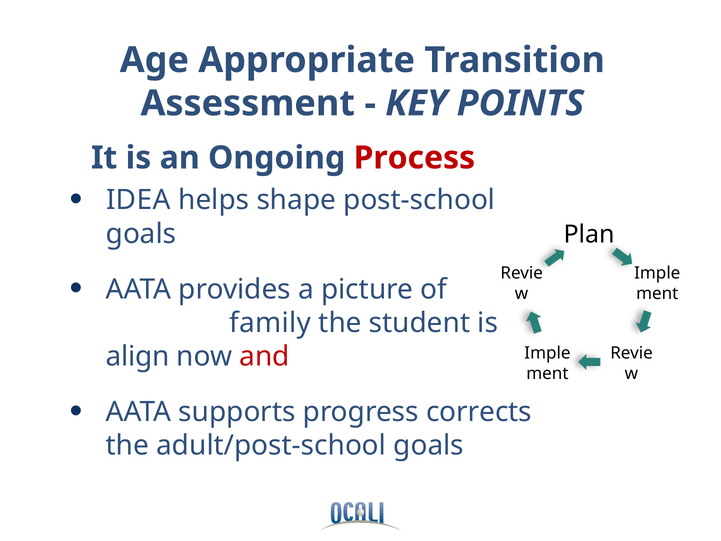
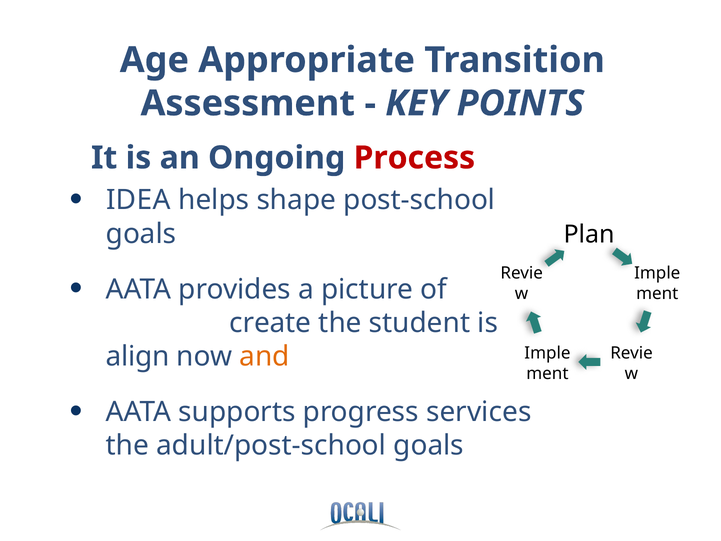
family: family -> create
and colour: red -> orange
corrects: corrects -> services
